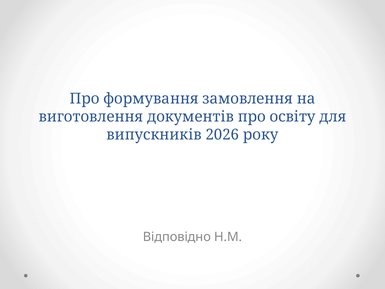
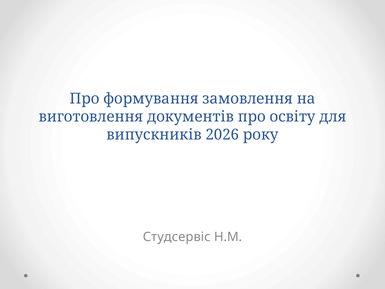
Відповідно: Відповідно -> Студсервіс
